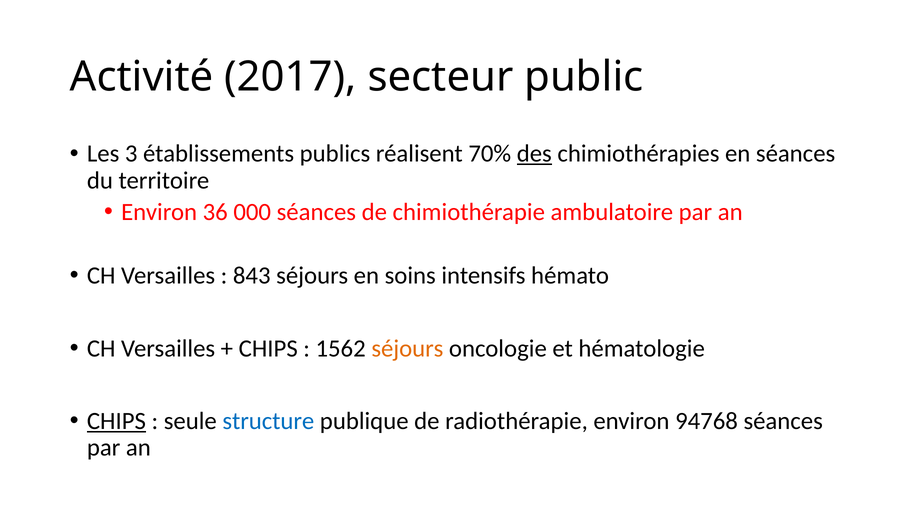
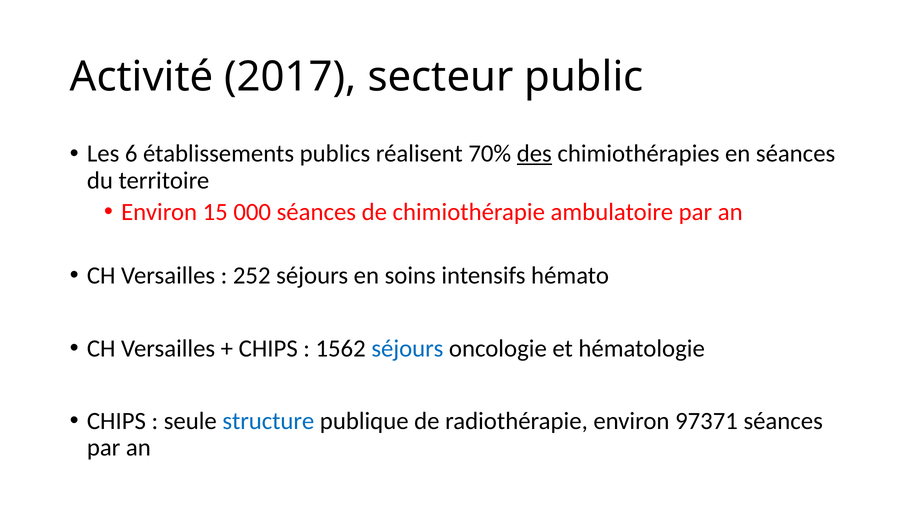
3: 3 -> 6
36: 36 -> 15
843: 843 -> 252
séjours at (407, 348) colour: orange -> blue
CHIPS at (116, 421) underline: present -> none
94768: 94768 -> 97371
